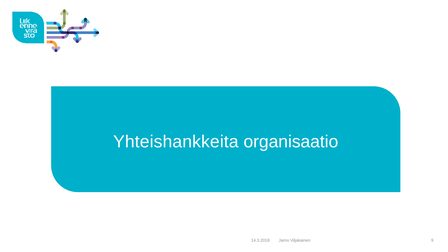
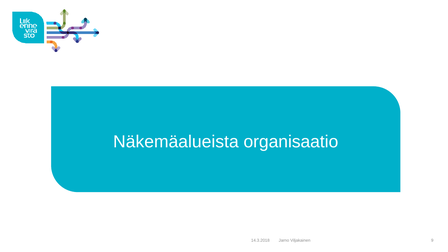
Yhteishankkeita: Yhteishankkeita -> Näkemäalueista
